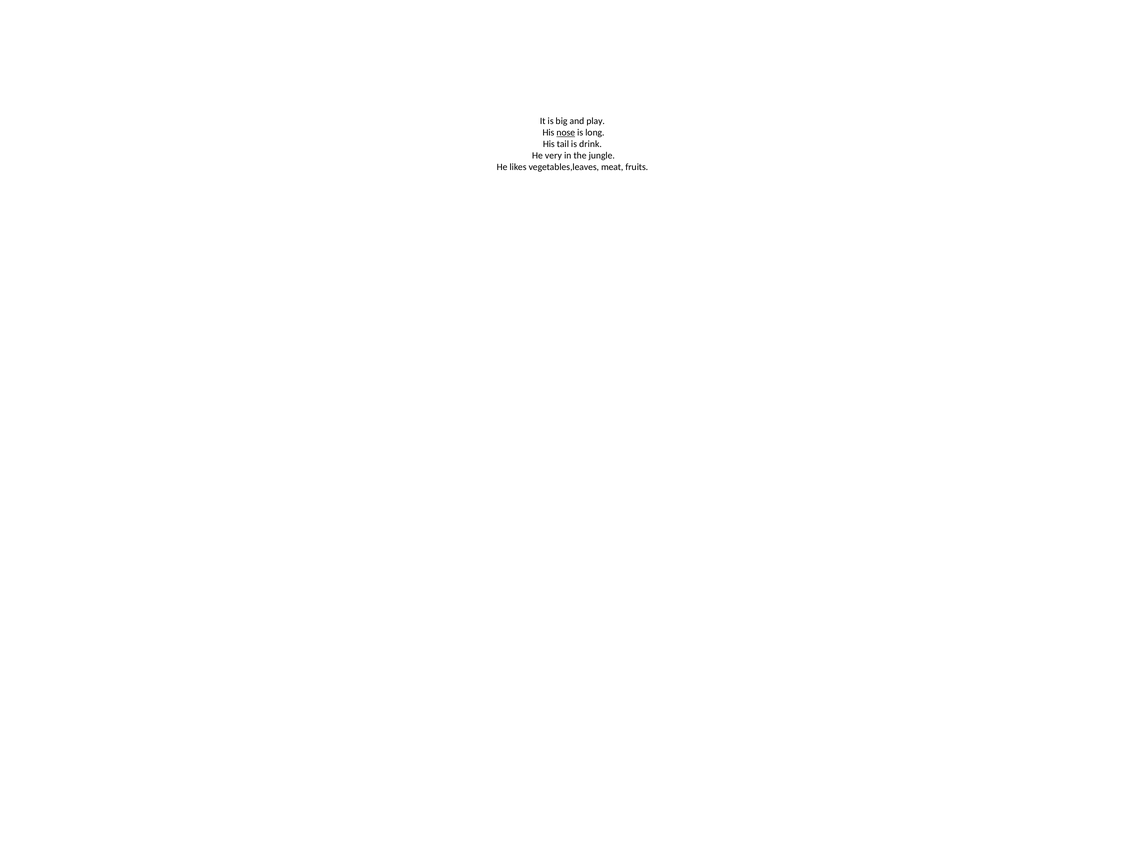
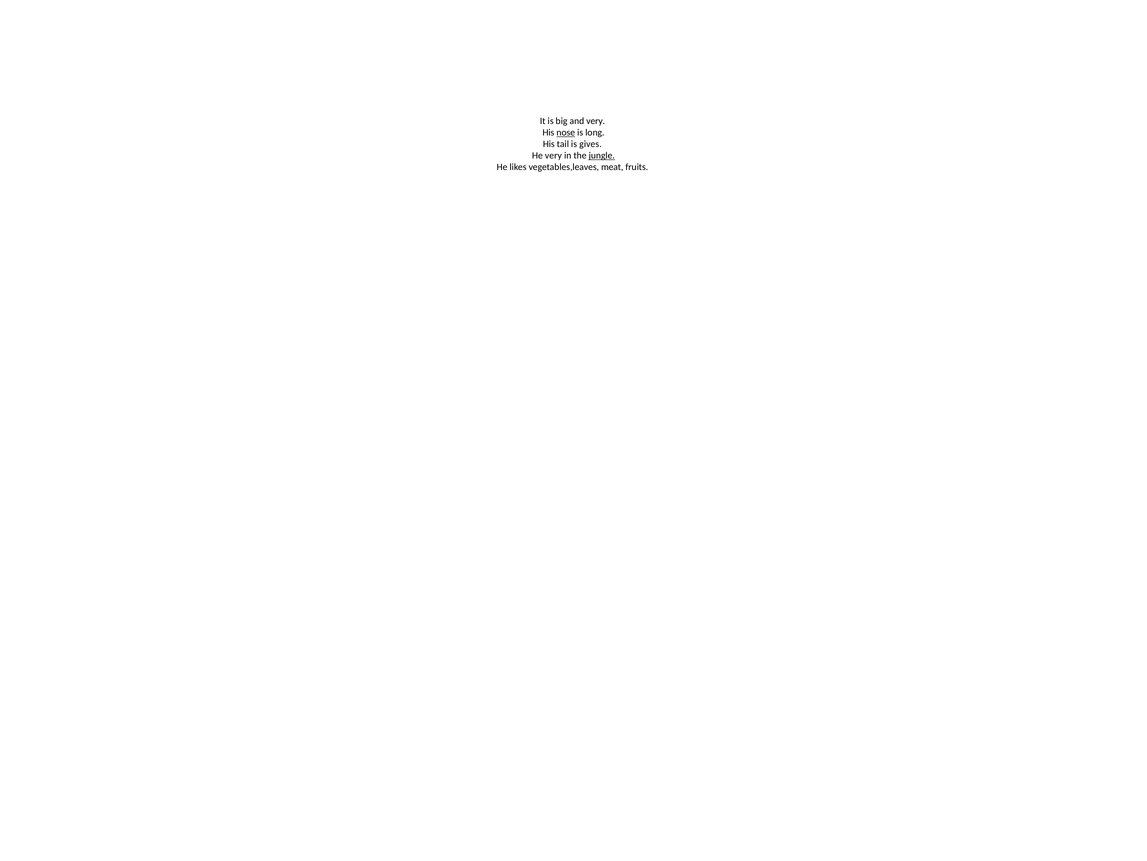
and play: play -> very
drink: drink -> gives
jungle underline: none -> present
